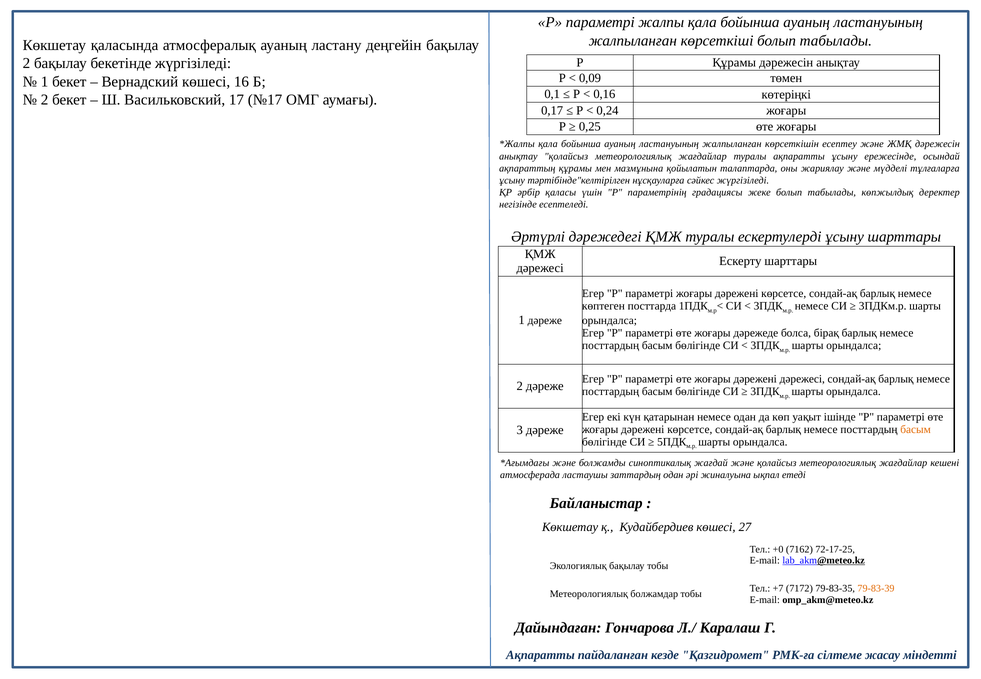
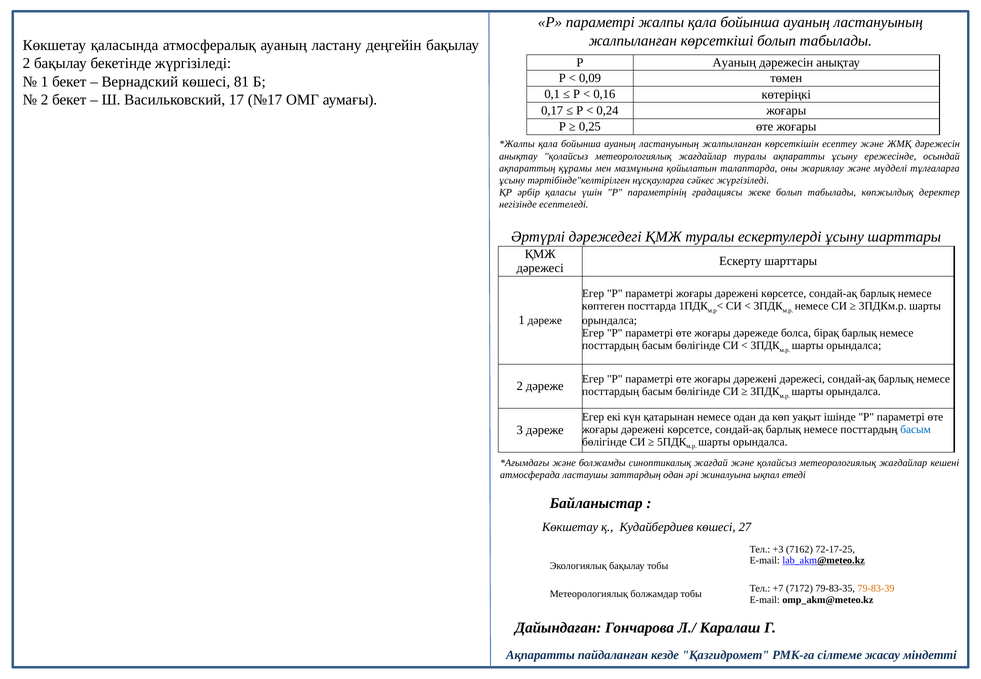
Р Құрамы: Құрамы -> Ауаның
16: 16 -> 81
басым at (916, 429) colour: orange -> blue
+0: +0 -> +3
